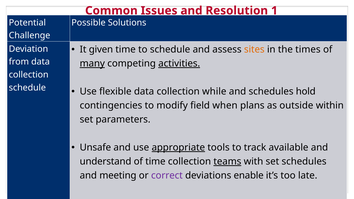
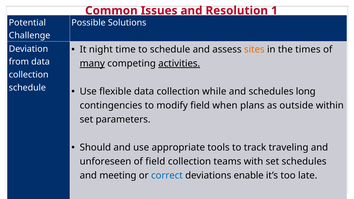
given: given -> night
hold: hold -> long
Unsafe: Unsafe -> Should
appropriate underline: present -> none
available: available -> traveling
understand: understand -> unforeseen
of time: time -> field
teams underline: present -> none
correct colour: purple -> blue
